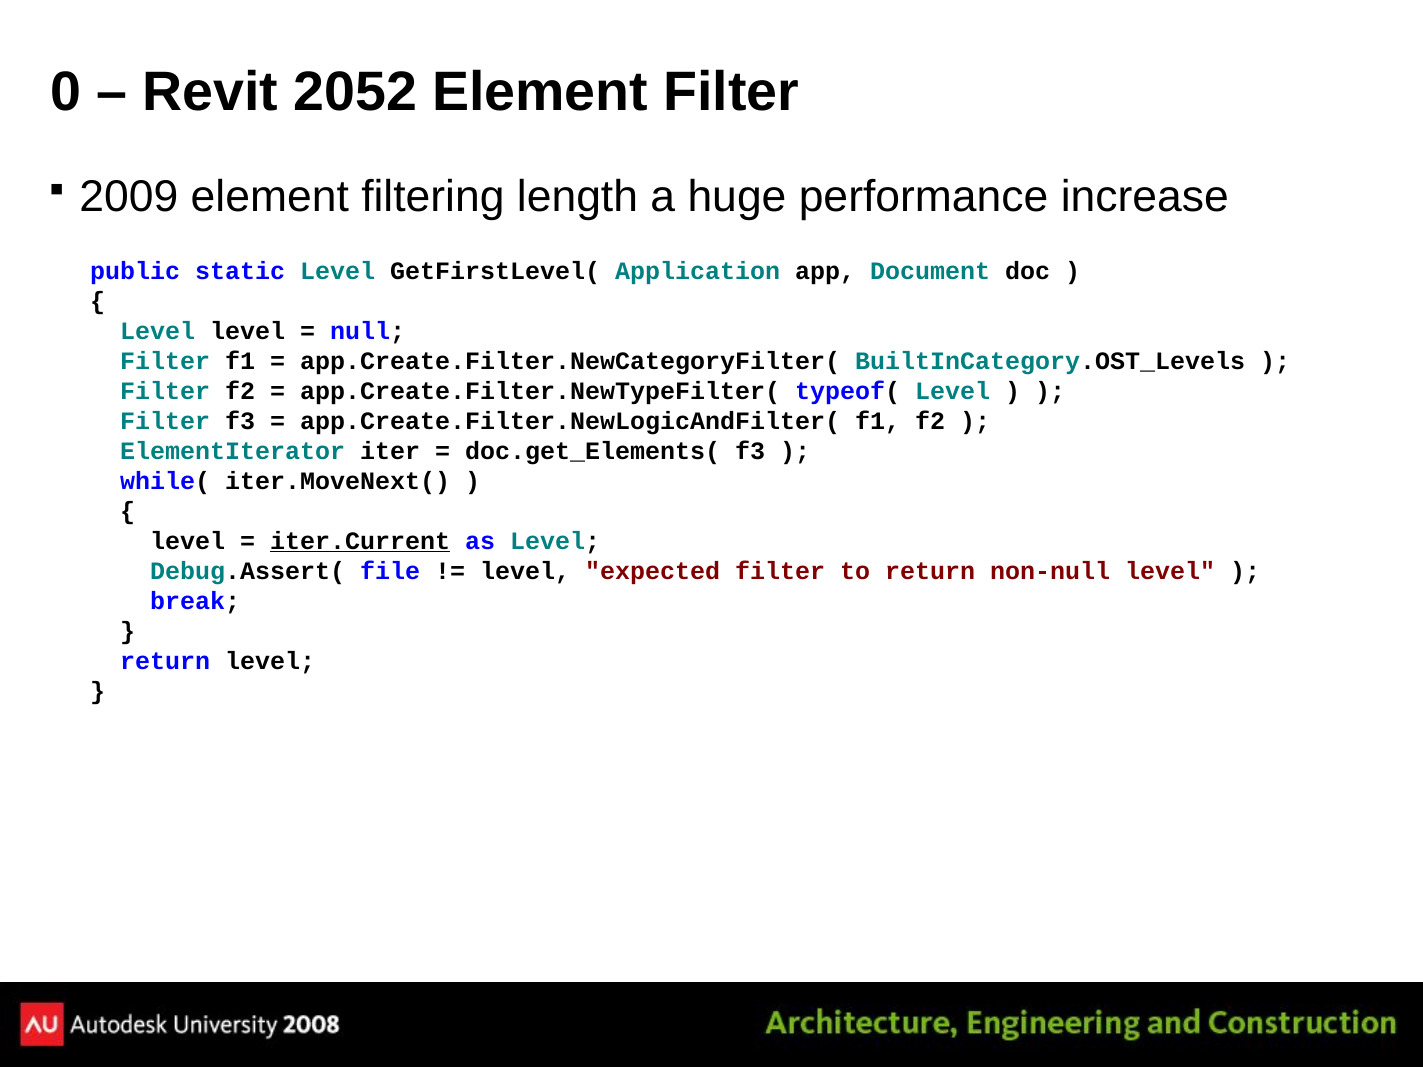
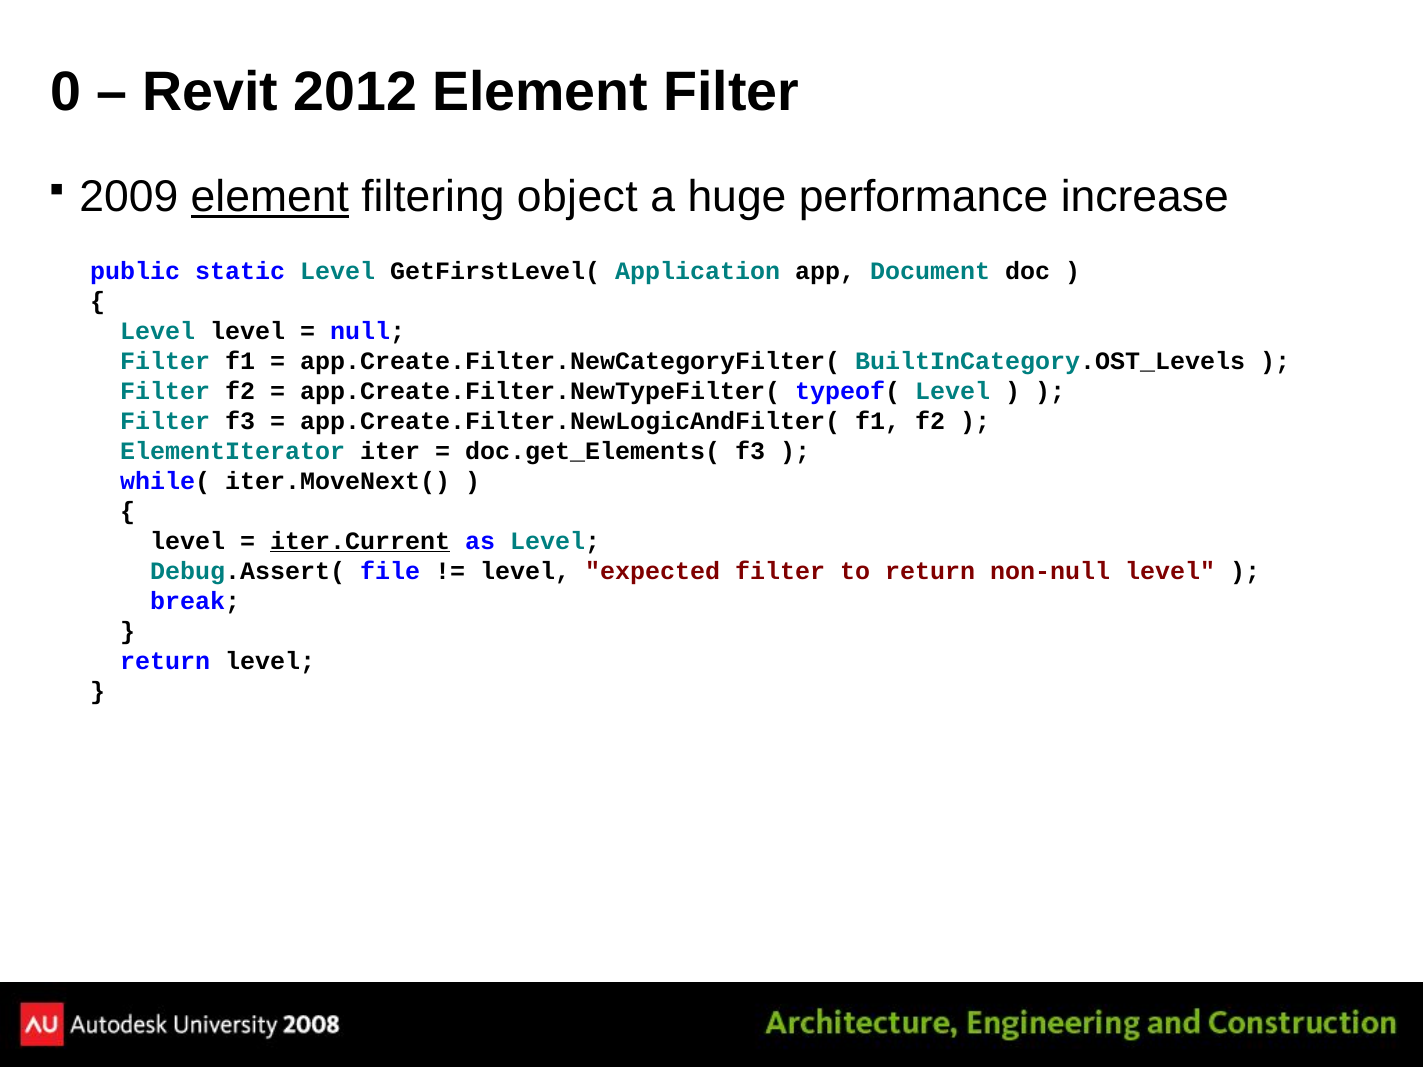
2052: 2052 -> 2012
element at (270, 197) underline: none -> present
length: length -> object
